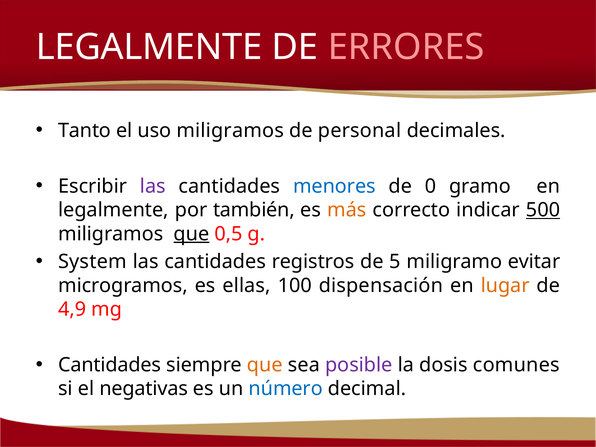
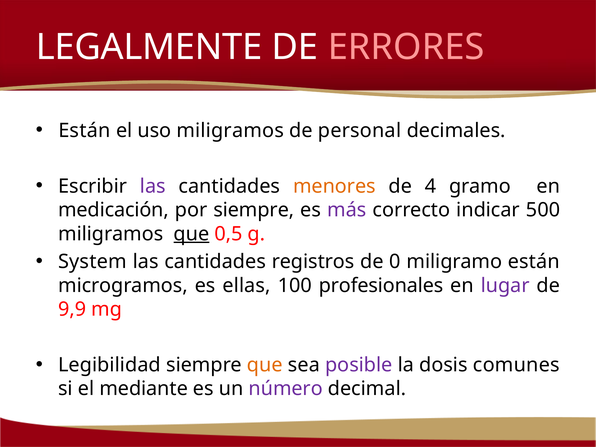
Tanto at (85, 131): Tanto -> Están
menores colour: blue -> orange
0: 0 -> 4
legalmente at (113, 210): legalmente -> medicación
por también: también -> siempre
más colour: orange -> purple
500 underline: present -> none
5: 5 -> 0
miligramo evitar: evitar -> están
dispensación: dispensación -> profesionales
lugar colour: orange -> purple
4,9: 4,9 -> 9,9
Cantidades at (110, 365): Cantidades -> Legibilidad
negativas: negativas -> mediante
número colour: blue -> purple
